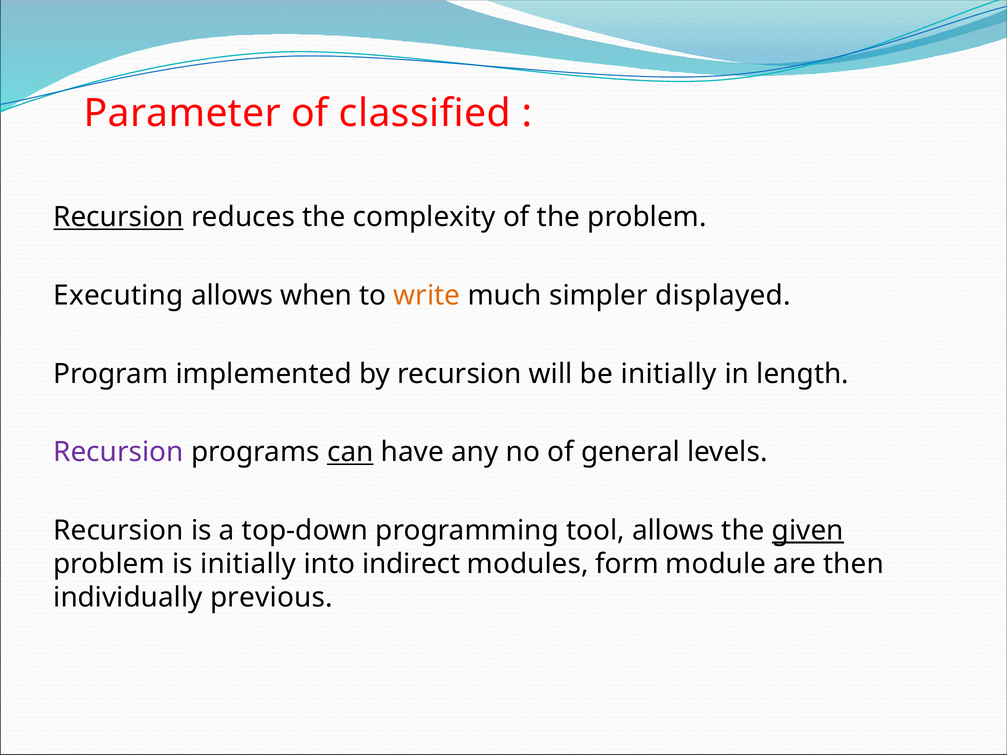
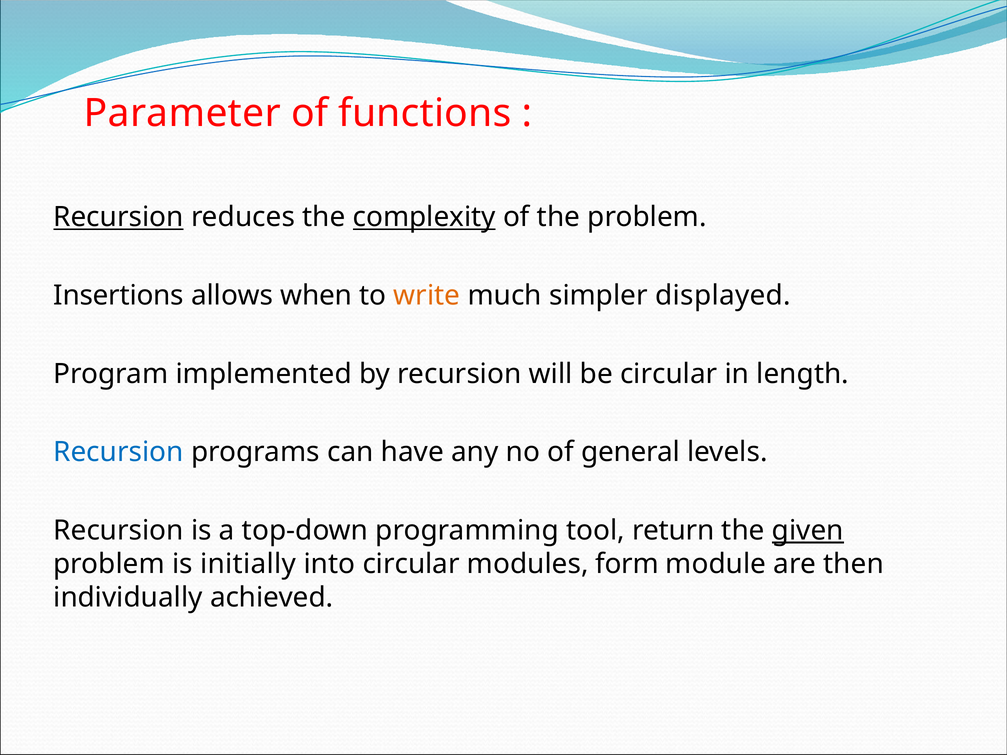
classified: classified -> functions
complexity underline: none -> present
Executing: Executing -> Insertions
be initially: initially -> circular
Recursion at (118, 452) colour: purple -> blue
can underline: present -> none
tool allows: allows -> return
into indirect: indirect -> circular
previous: previous -> achieved
